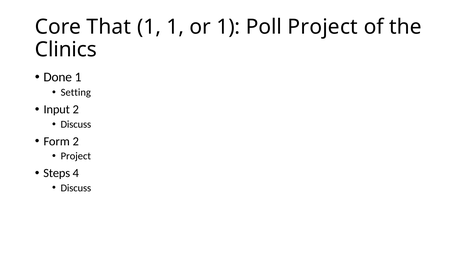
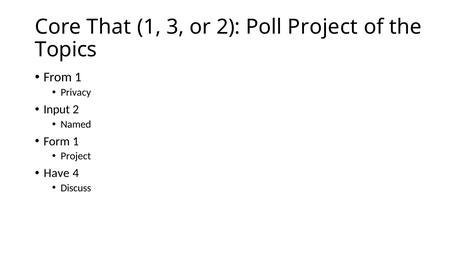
1 1: 1 -> 3
or 1: 1 -> 2
Clinics: Clinics -> Topics
Done: Done -> From
Setting: Setting -> Privacy
Discuss at (76, 125): Discuss -> Named
Form 2: 2 -> 1
Steps: Steps -> Have
